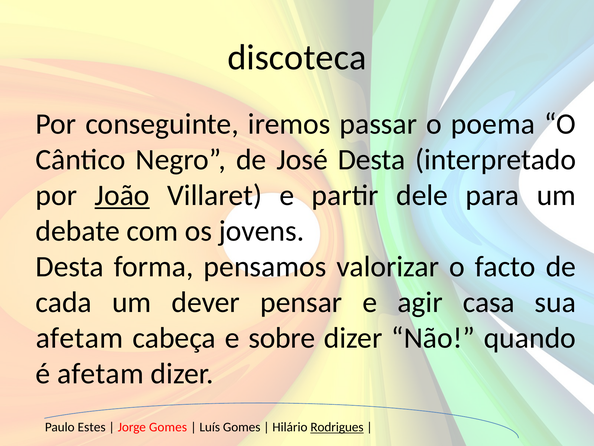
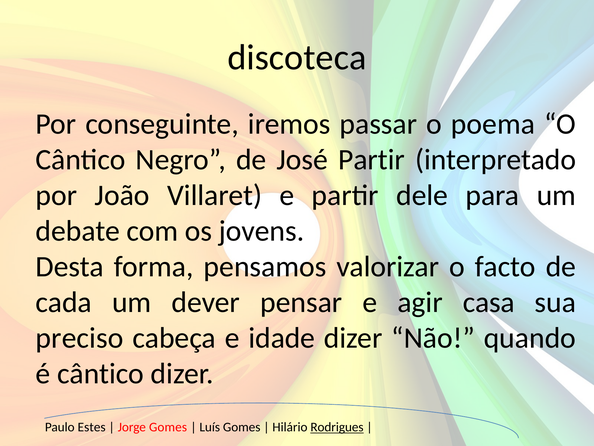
José Desta: Desta -> Partir
João underline: present -> none
afetam at (79, 338): afetam -> preciso
sobre: sobre -> idade
é afetam: afetam -> cântico
